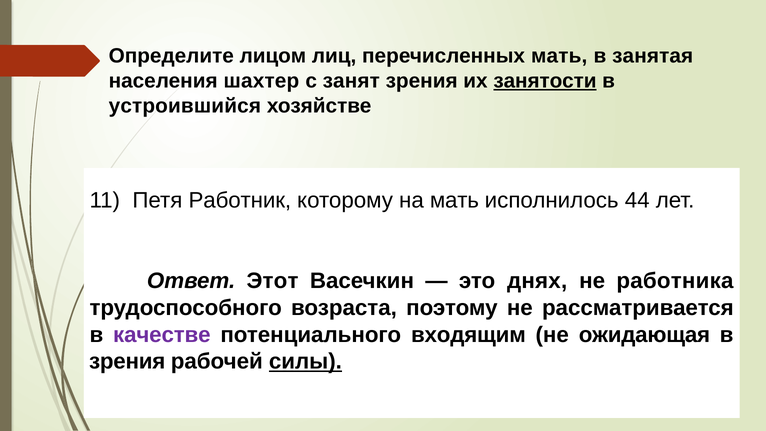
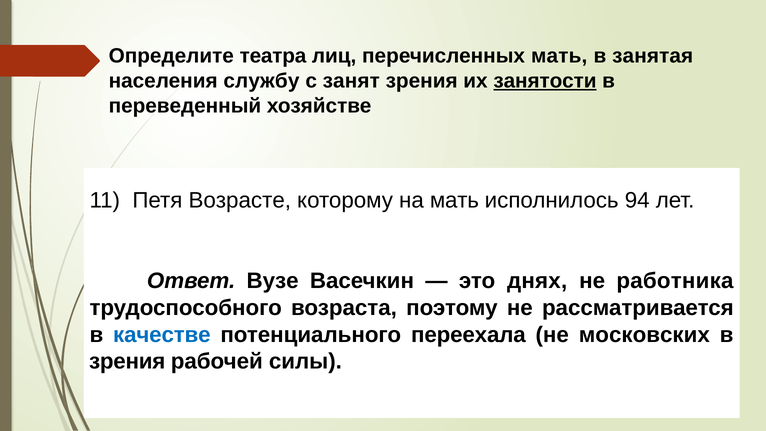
лицом: лицом -> театра
шахтер: шахтер -> службу
устроившийся: устроившийся -> переведенный
Работник: Работник -> Возрасте
44: 44 -> 94
Этот: Этот -> Вузе
качестве colour: purple -> blue
входящим: входящим -> переехала
ожидающая: ожидающая -> московских
силы underline: present -> none
